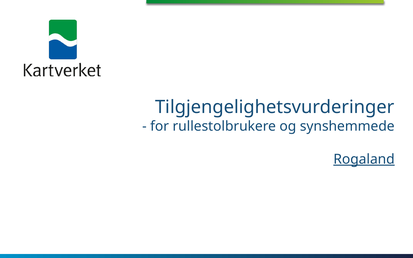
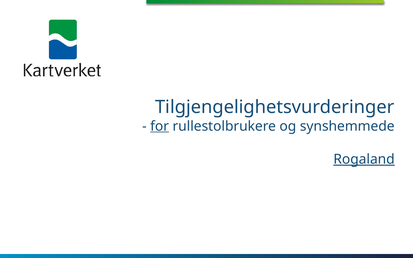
for underline: none -> present
